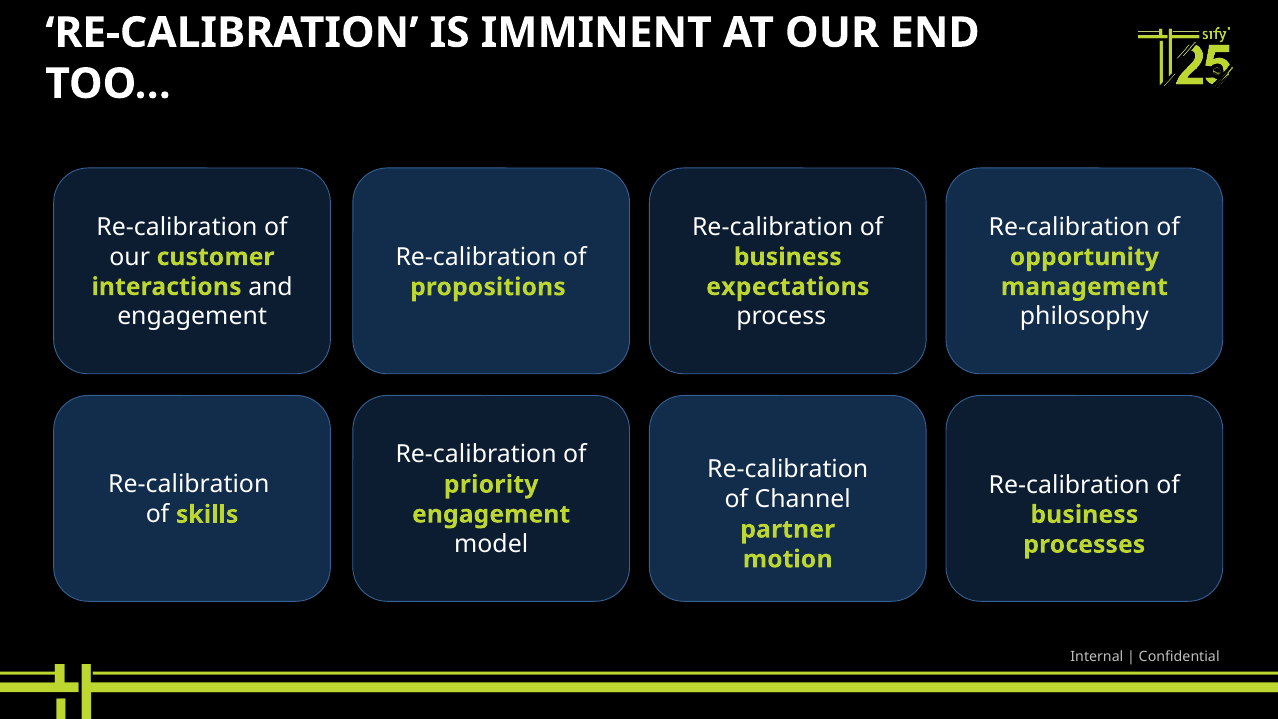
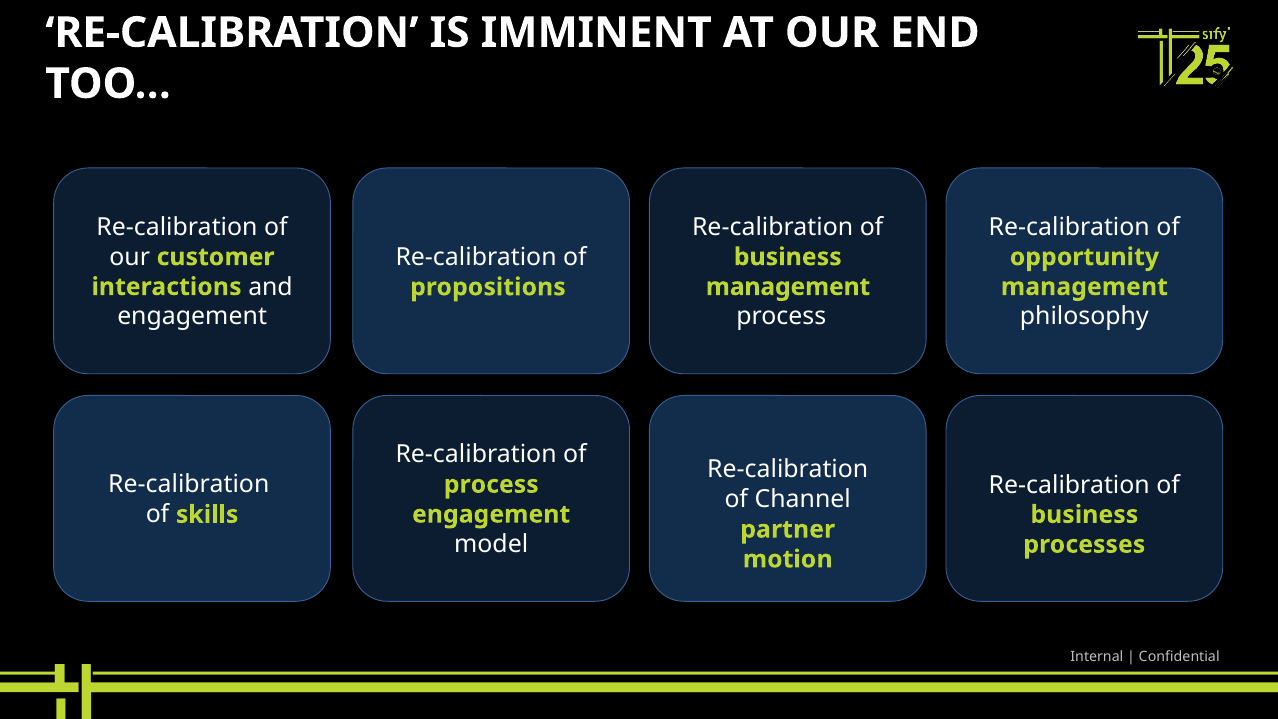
expectations at (788, 287): expectations -> management
priority at (491, 484): priority -> process
